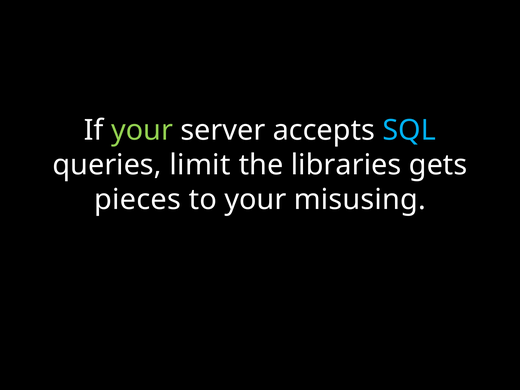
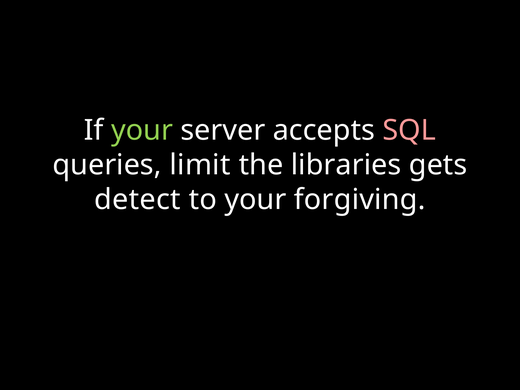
SQL colour: light blue -> pink
pieces: pieces -> detect
misusing: misusing -> forgiving
